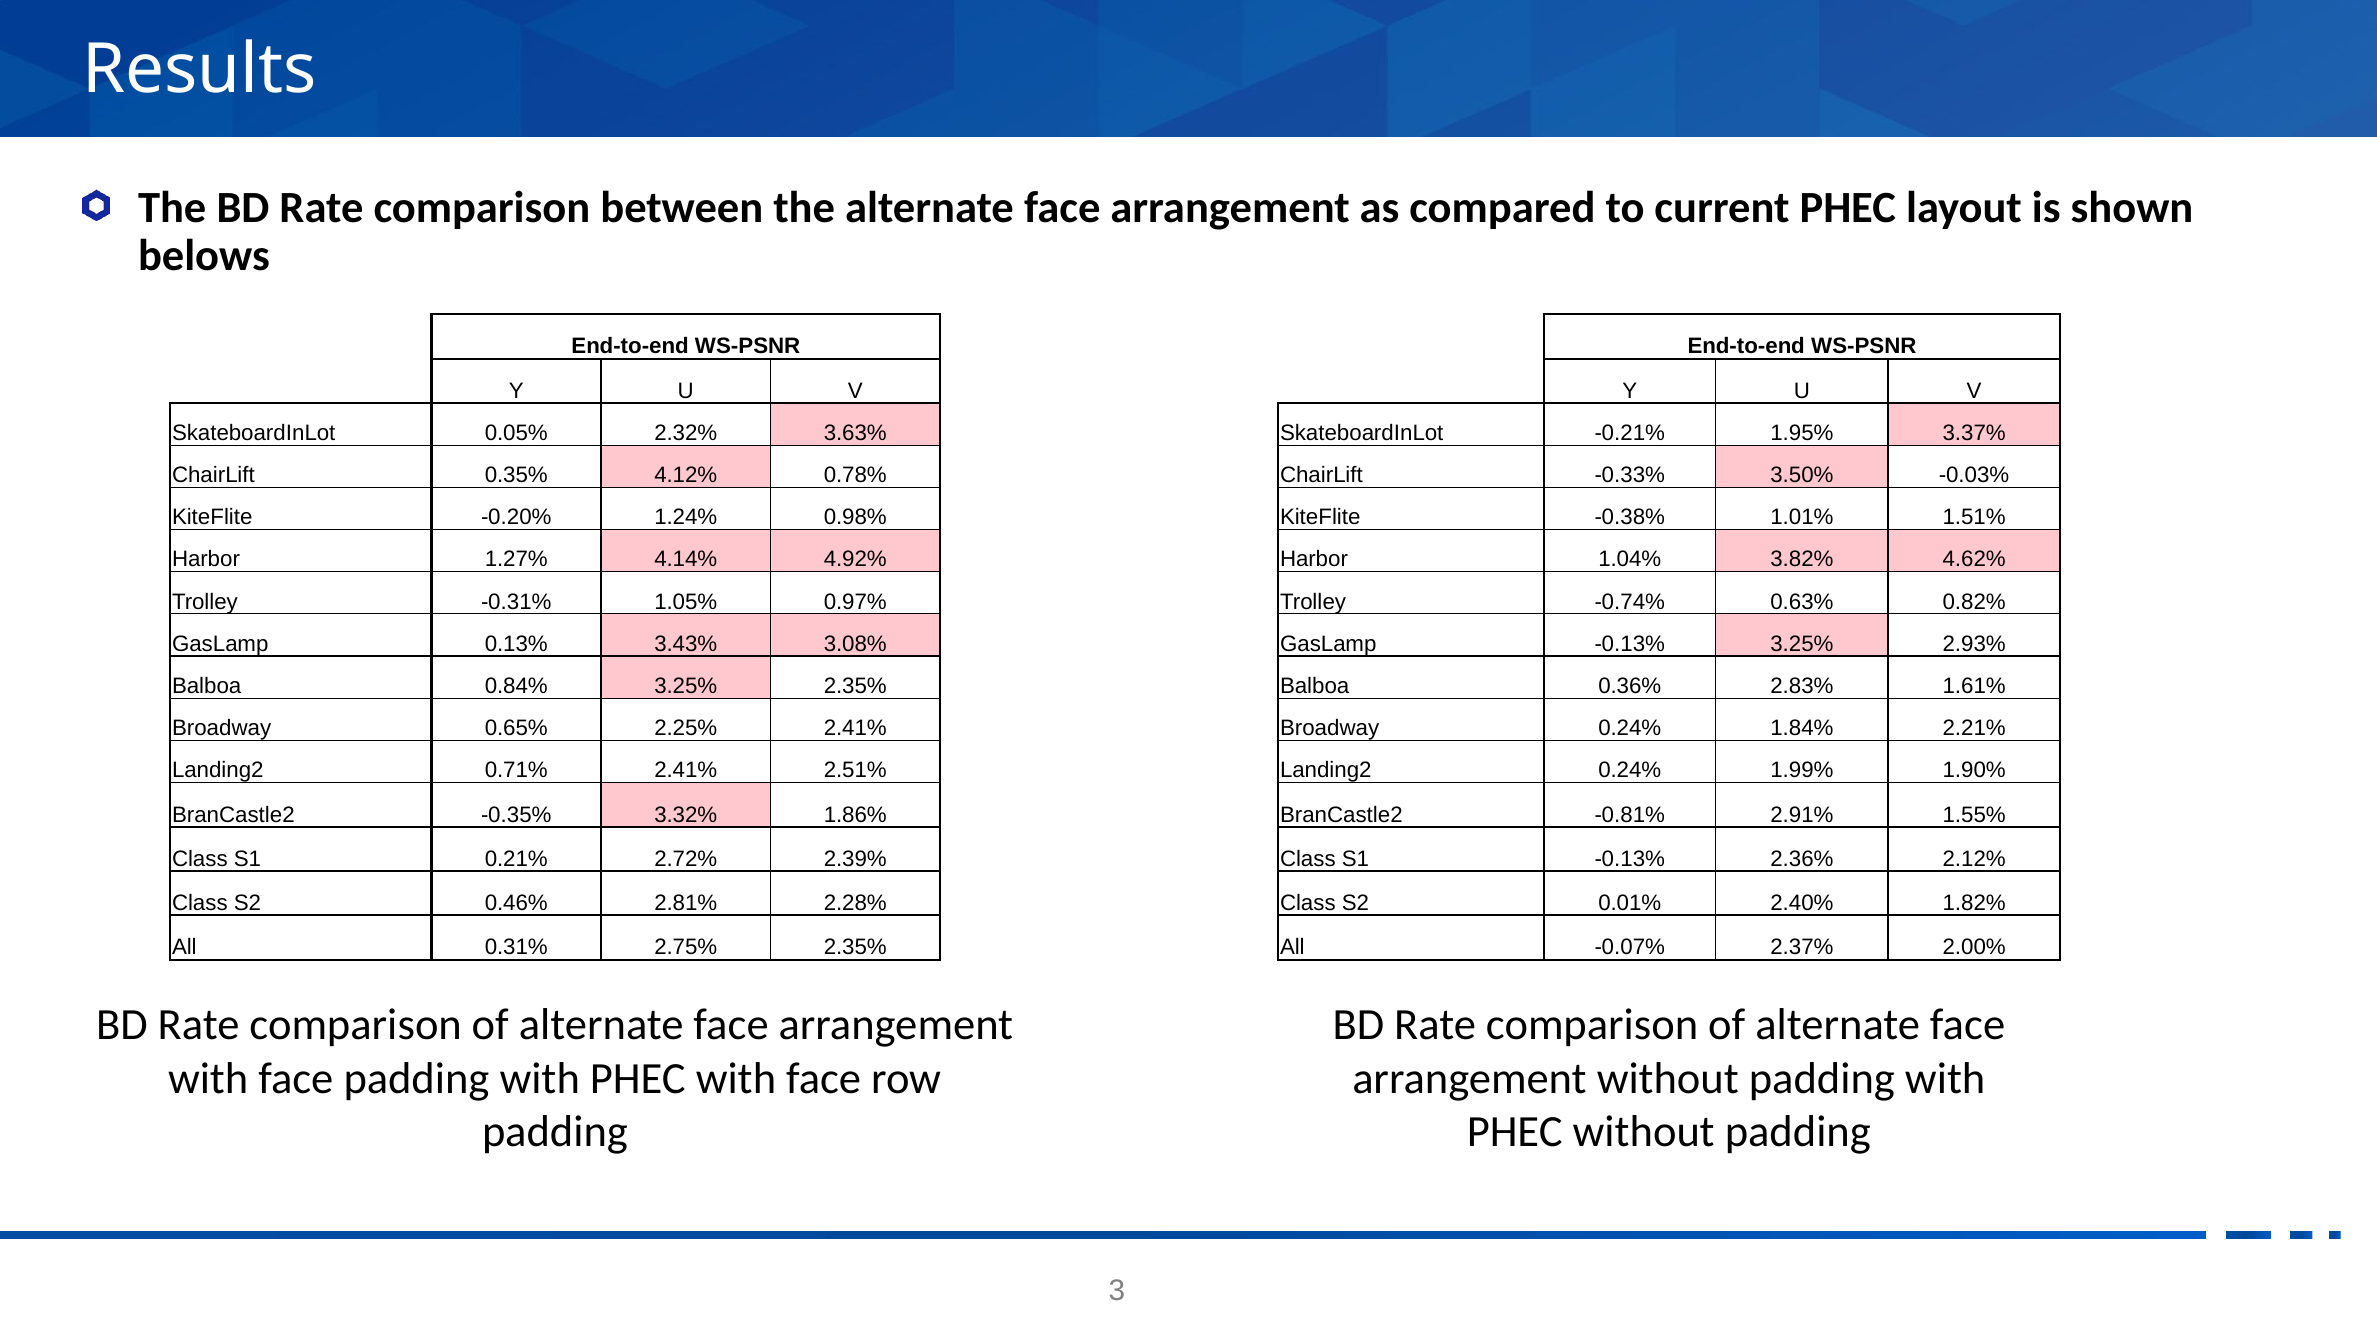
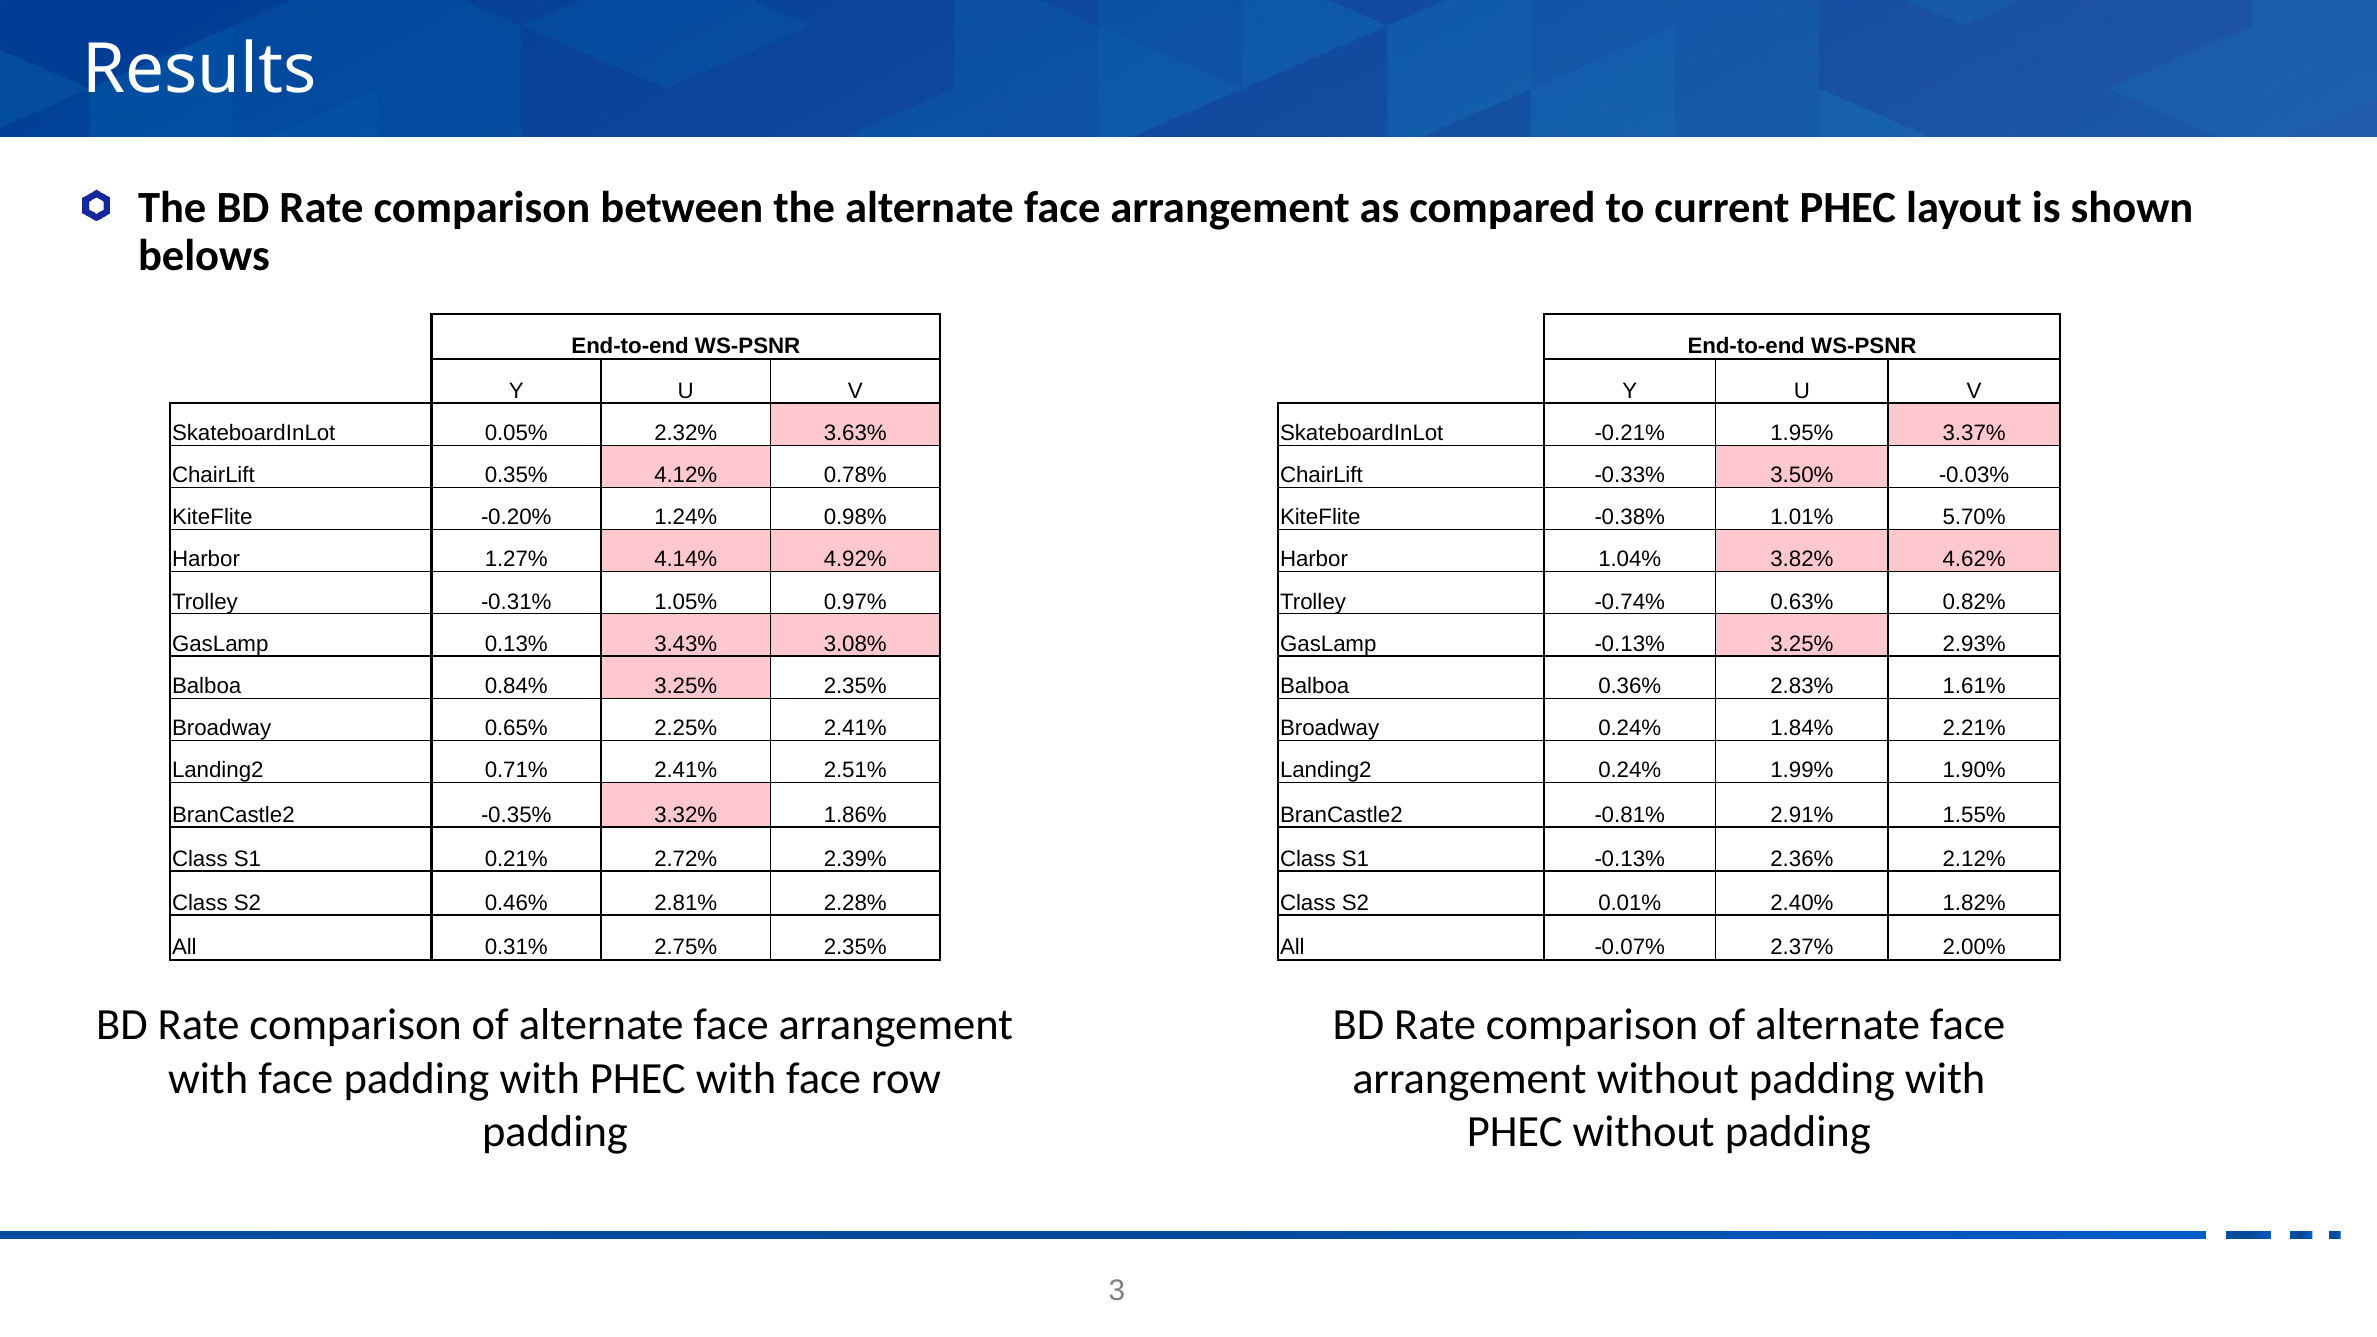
1.51%: 1.51% -> 5.70%
